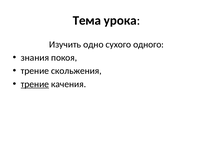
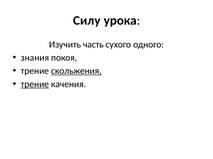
Тема: Тема -> Силу
одно: одно -> часть
скольжения underline: none -> present
